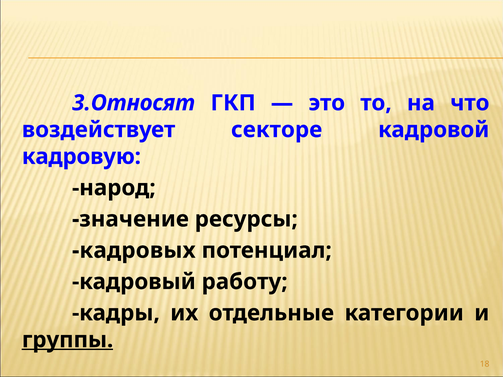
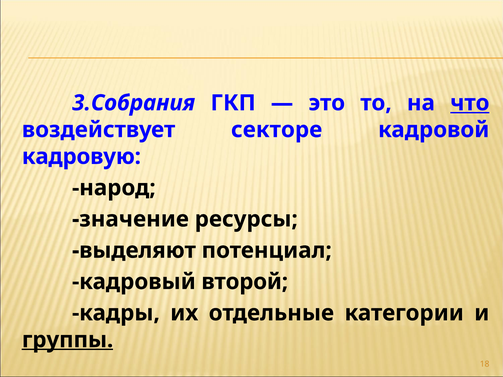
3.Относят: 3.Относят -> 3.Собрания
что underline: none -> present
кадровых: кадровых -> выделяют
работу: работу -> второй
